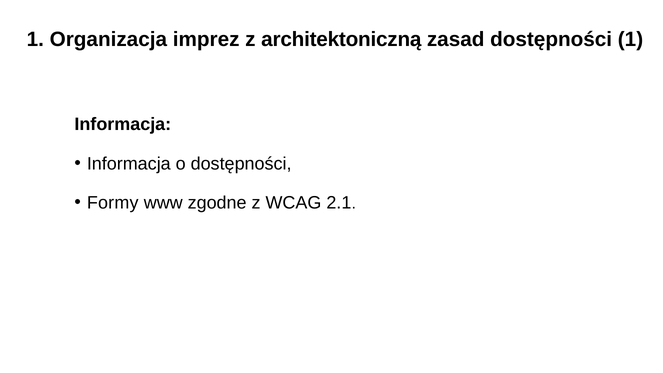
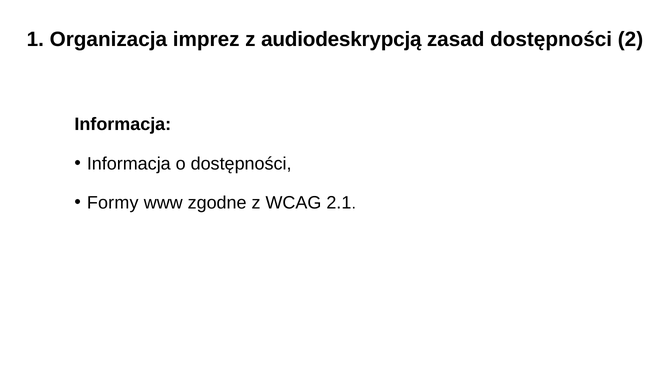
architektoniczną: architektoniczną -> audiodeskrypcją
dostępności 1: 1 -> 2
